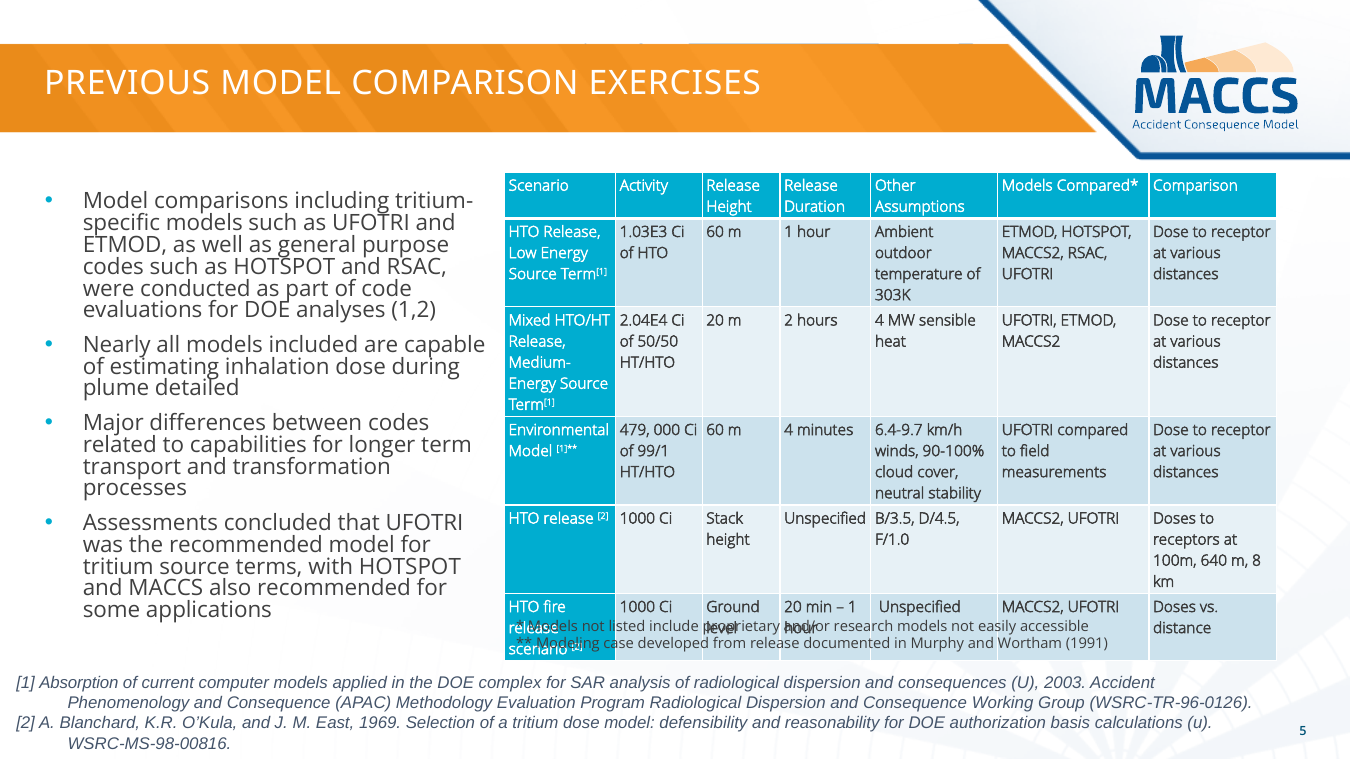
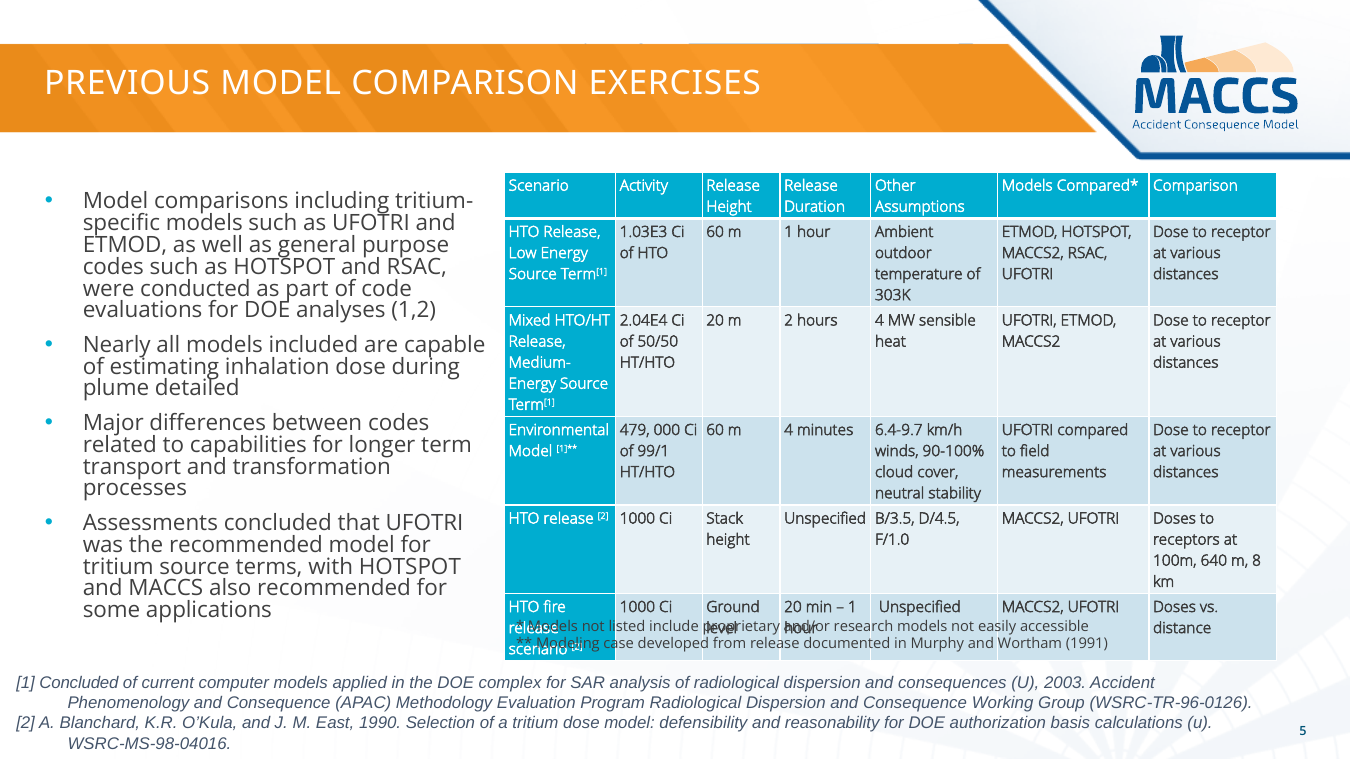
1 Absorption: Absorption -> Concluded
1969: 1969 -> 1990
WSRC-MS-98-00816: WSRC-MS-98-00816 -> WSRC-MS-98-04016
